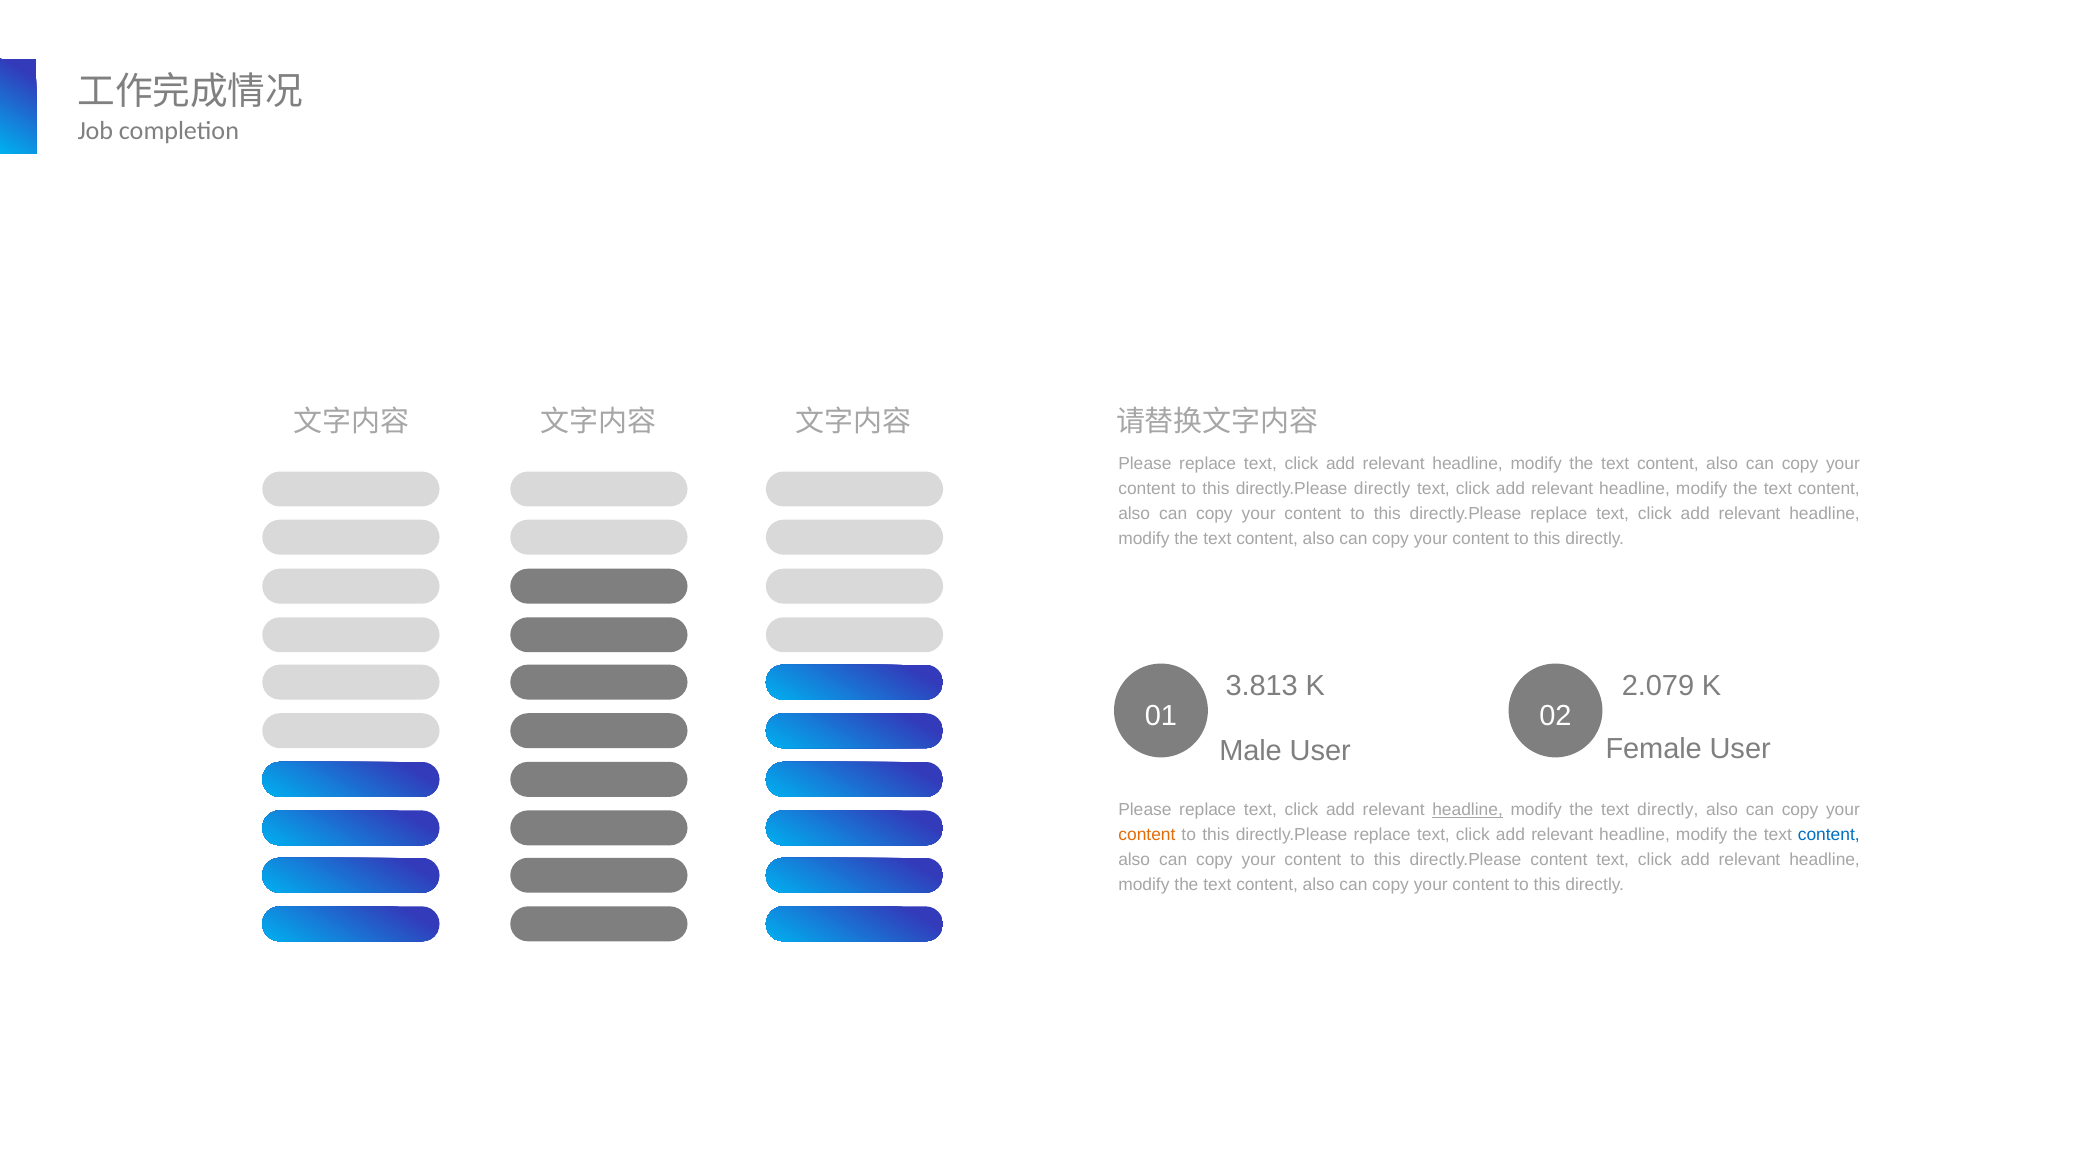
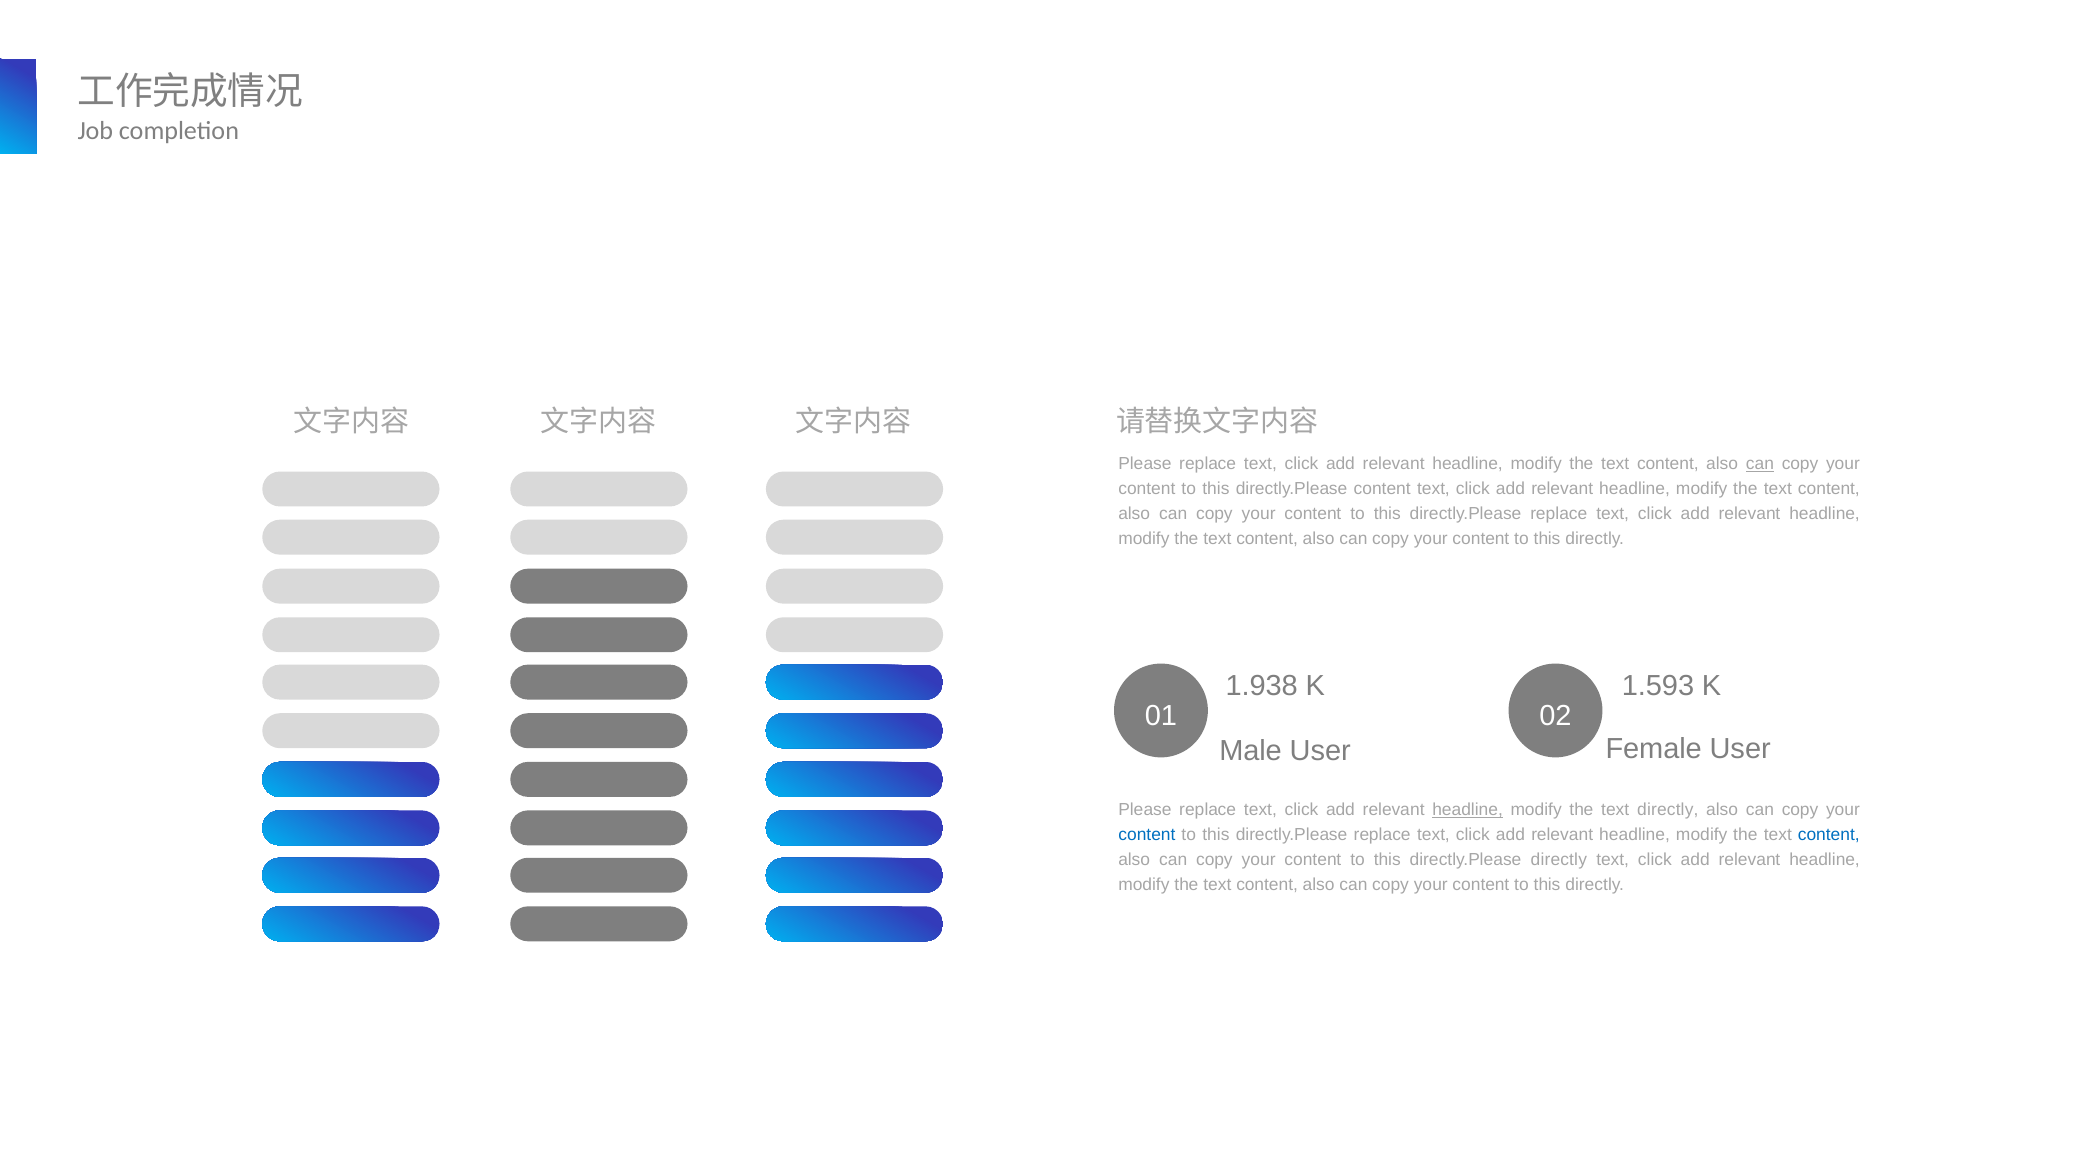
can at (1760, 464) underline: none -> present
directly.Please directly: directly -> content
3.813: 3.813 -> 1.938
2.079: 2.079 -> 1.593
content at (1147, 835) colour: orange -> blue
directly.Please content: content -> directly
